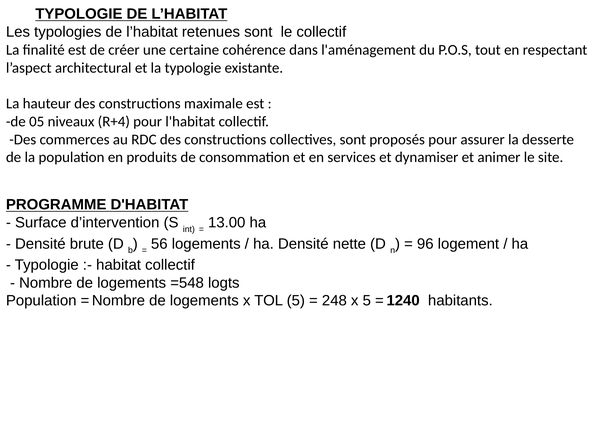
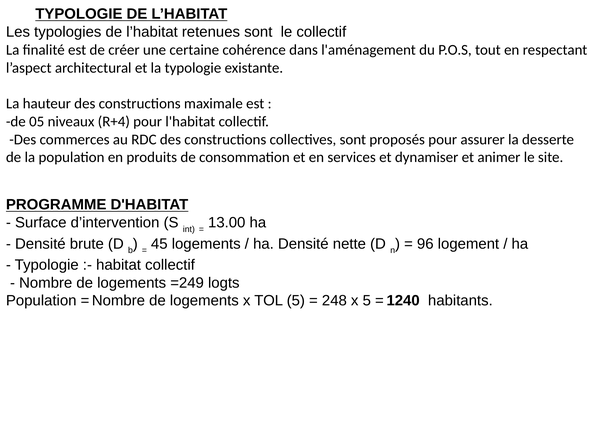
56: 56 -> 45
=548: =548 -> =249
